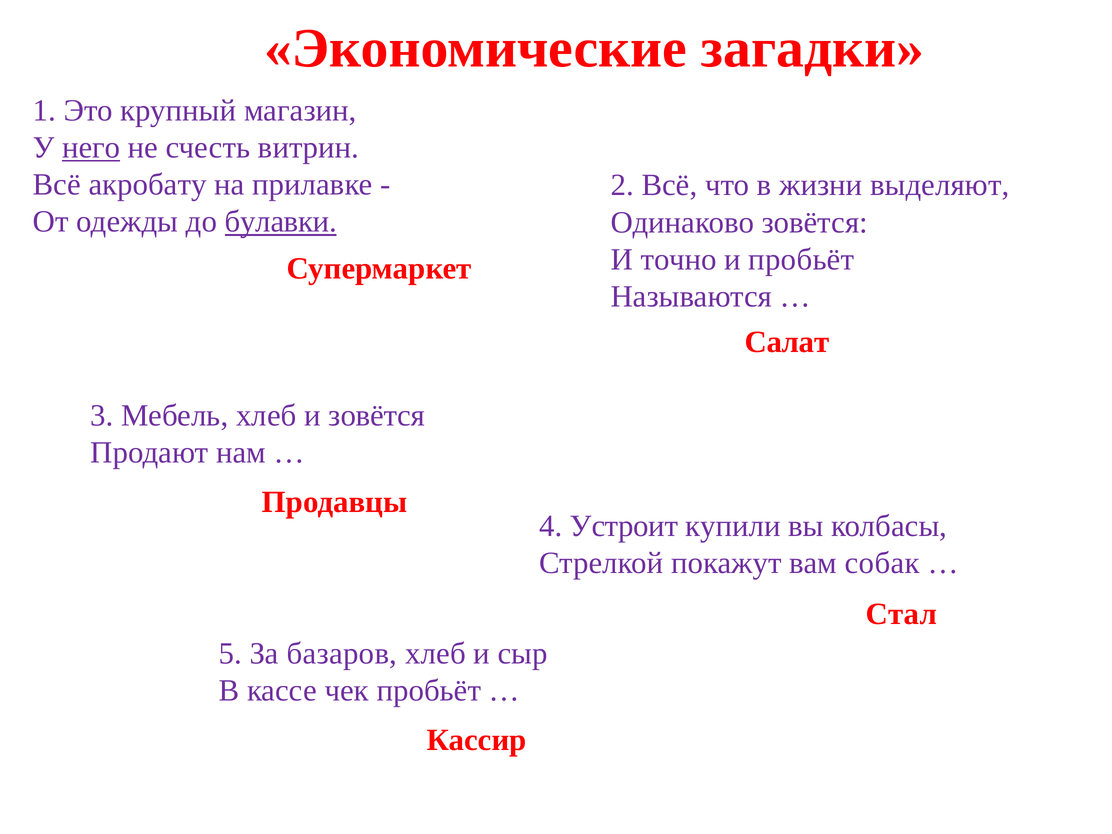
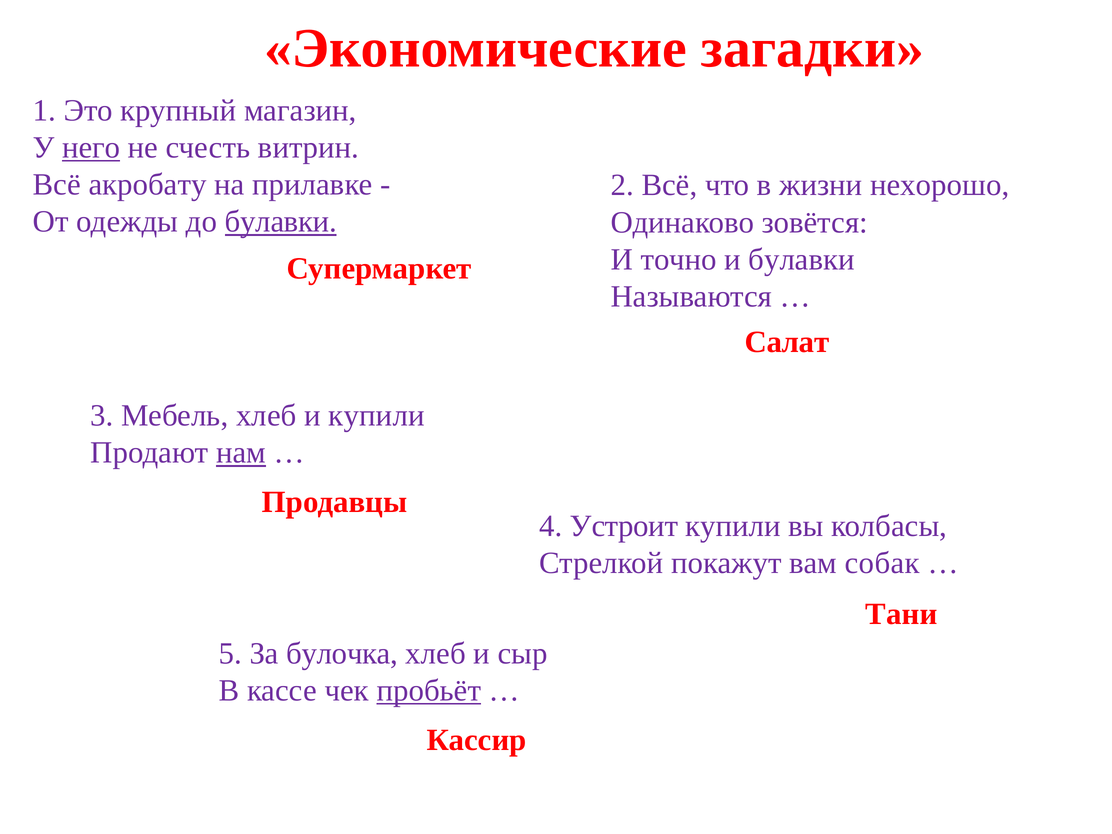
выделяют: выделяют -> нехорошо
и пробьёт: пробьёт -> булавки
и зовётся: зовётся -> купили
нам underline: none -> present
Стал: Стал -> Тани
базаров: базаров -> булочка
пробьёт at (429, 690) underline: none -> present
